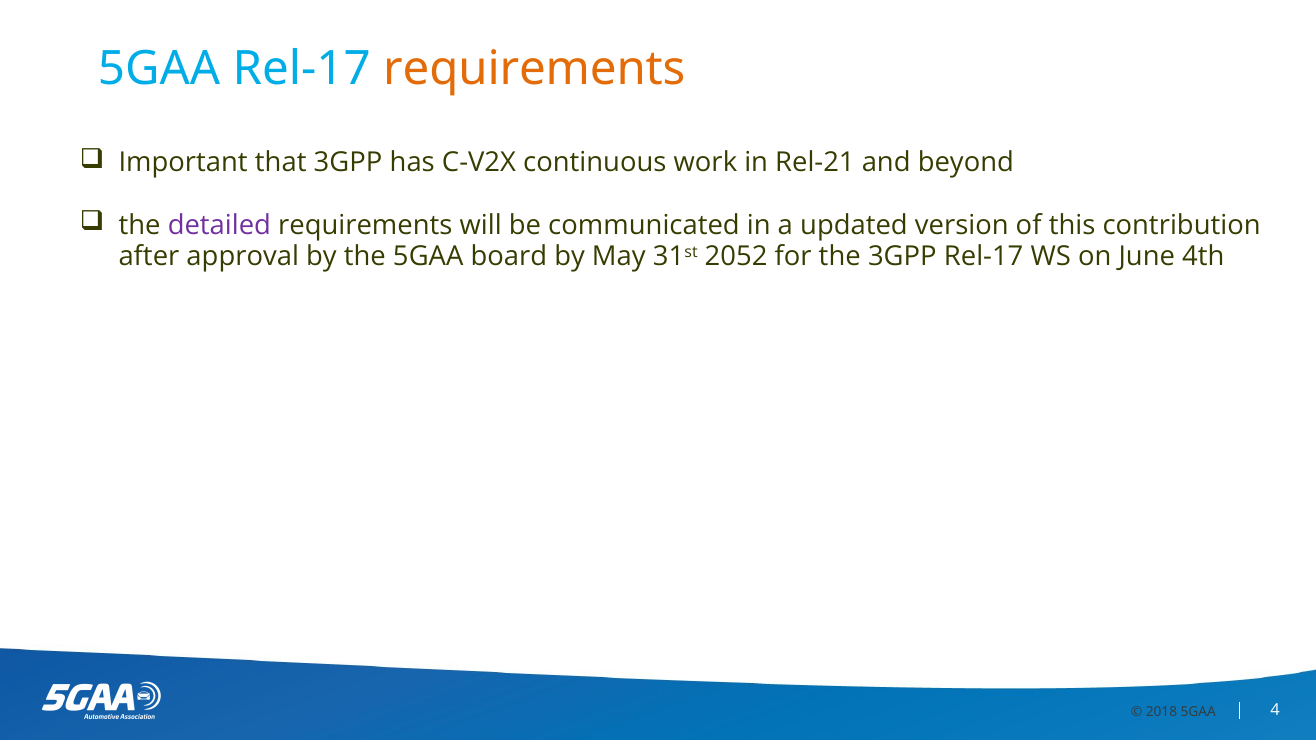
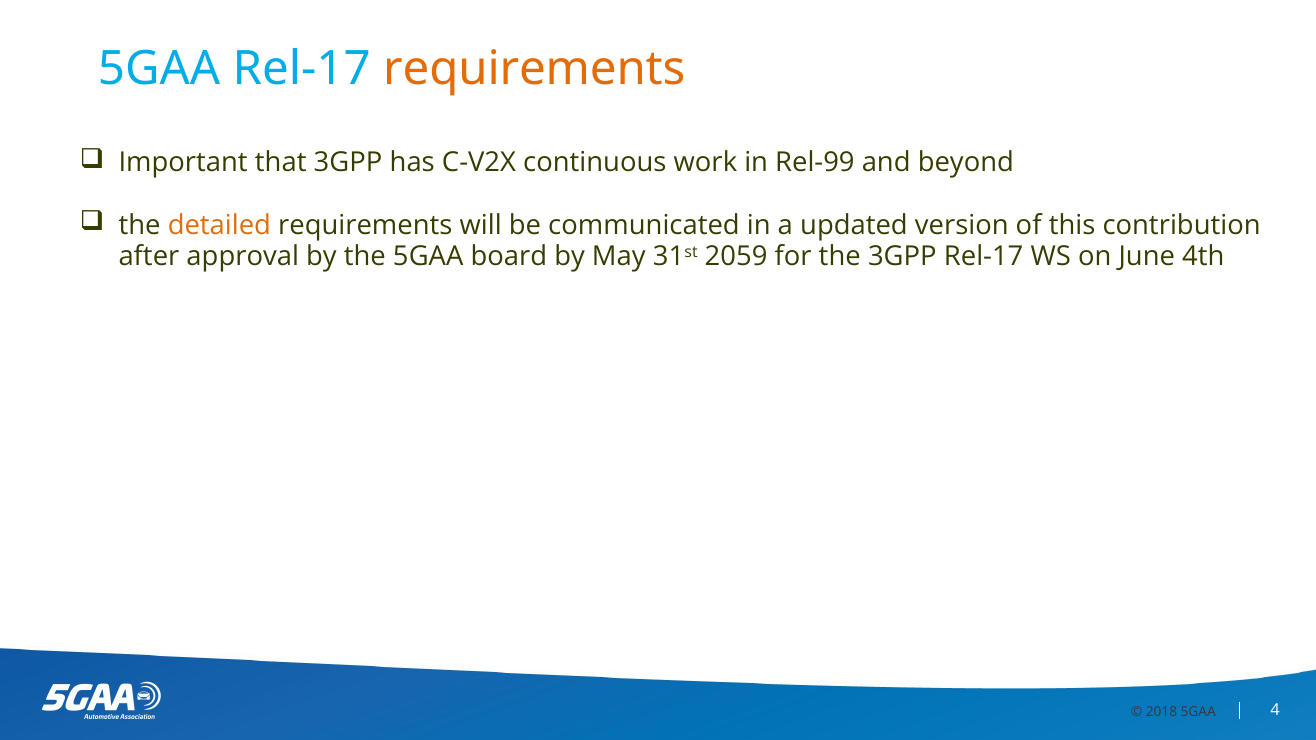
Rel-21: Rel-21 -> Rel-99
detailed colour: purple -> orange
2052: 2052 -> 2059
